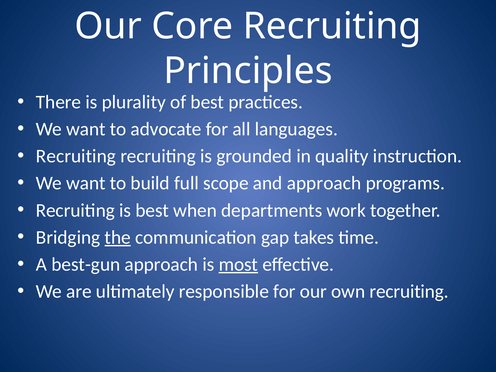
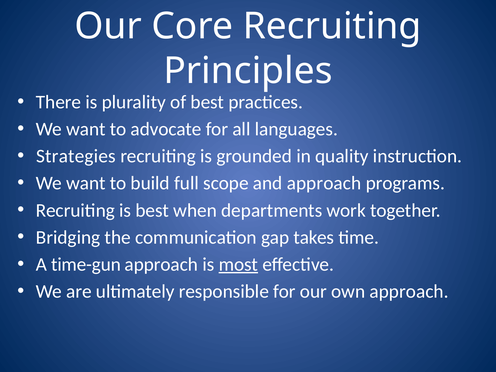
Recruiting at (76, 156): Recruiting -> Strategies
the underline: present -> none
best-gun: best-gun -> time-gun
own recruiting: recruiting -> approach
